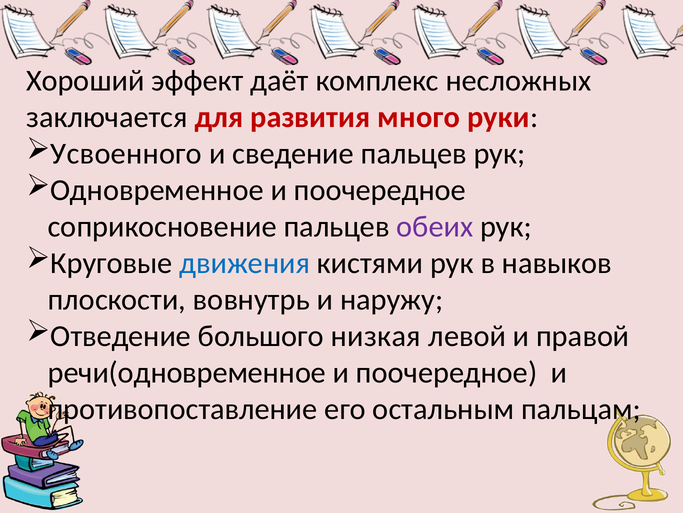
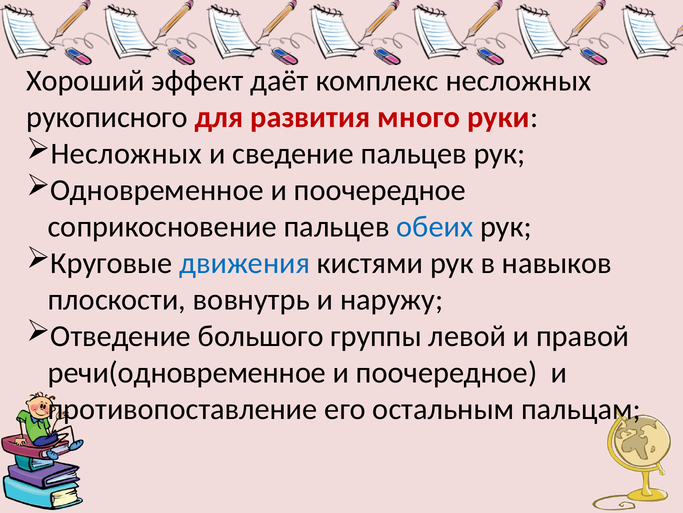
заключается: заключается -> рукописного
Усвоенного at (126, 154): Усвоенного -> Несложных
обеих colour: purple -> blue
низкая: низкая -> группы
